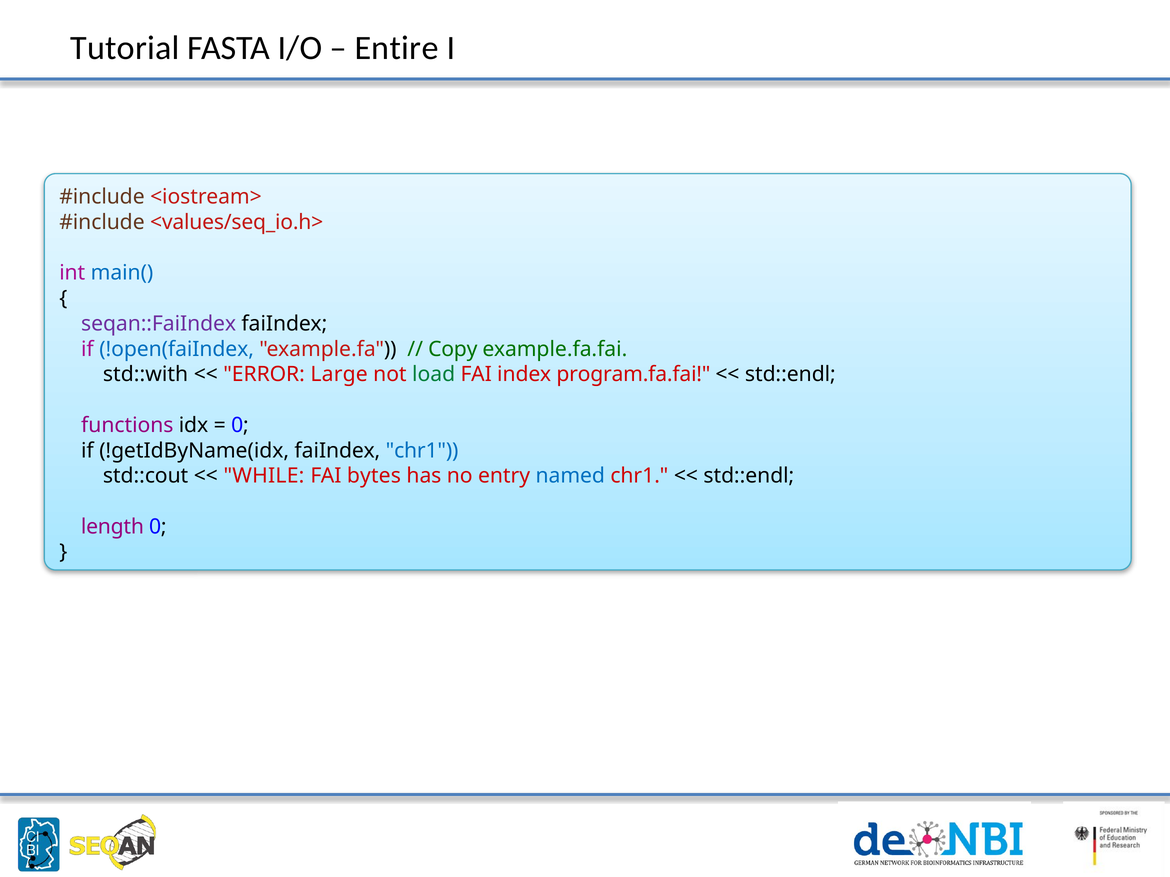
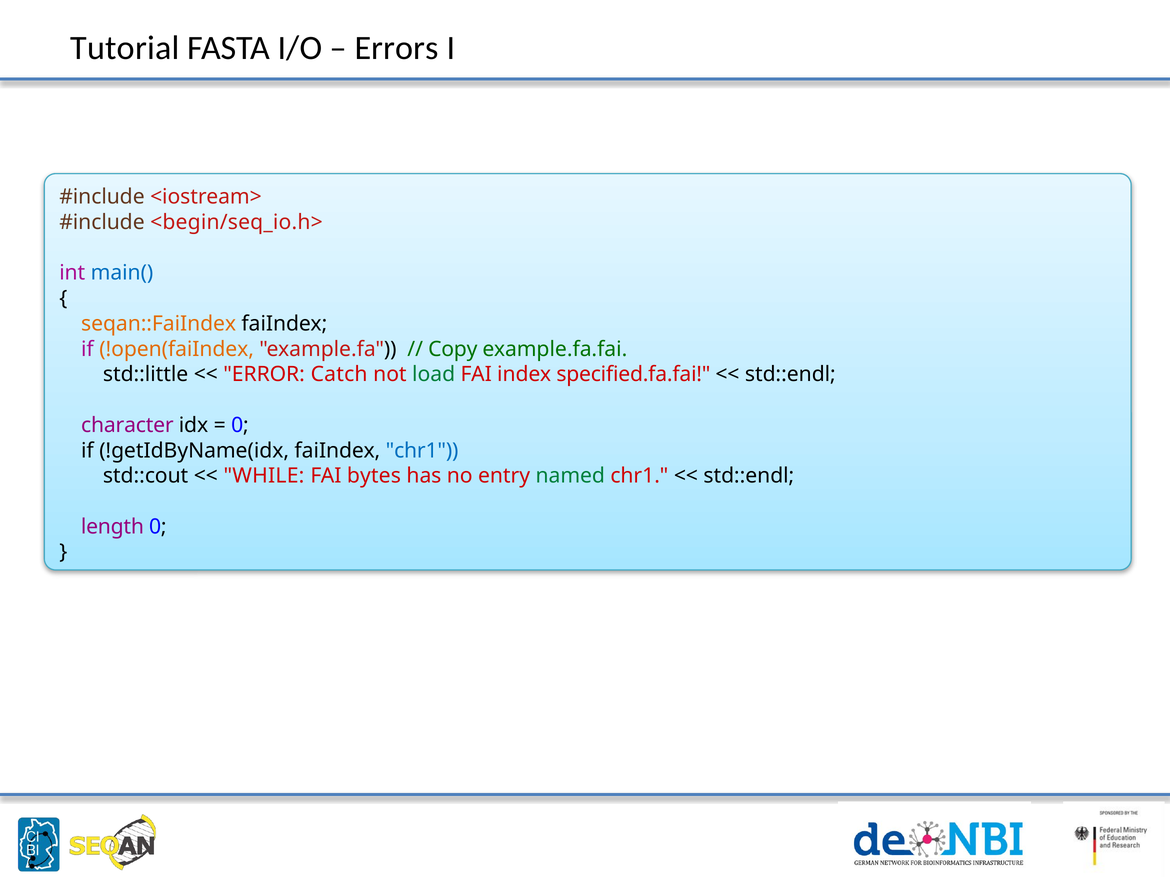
Entire: Entire -> Errors
<values/seq_io.h>: <values/seq_io.h> -> <begin/seq_io.h>
seqan::FaiIndex colour: purple -> orange
!open(faiIndex colour: blue -> orange
std::with: std::with -> std::little
Large: Large -> Catch
program.fa.fai: program.fa.fai -> specified.fa.fai
functions: functions -> character
named colour: blue -> green
